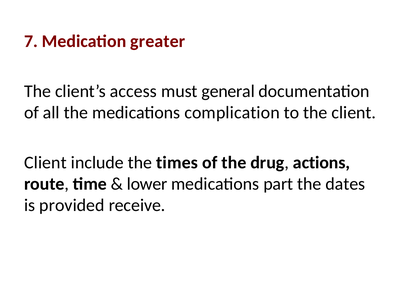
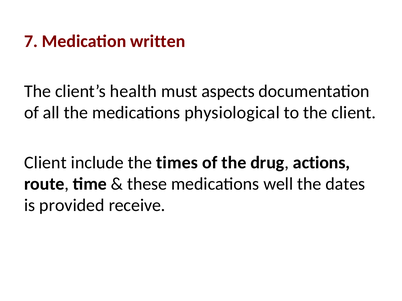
greater: greater -> written
access: access -> health
general: general -> aspects
complication: complication -> physiological
lower: lower -> these
part: part -> well
